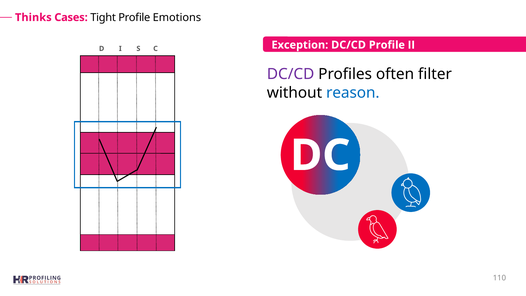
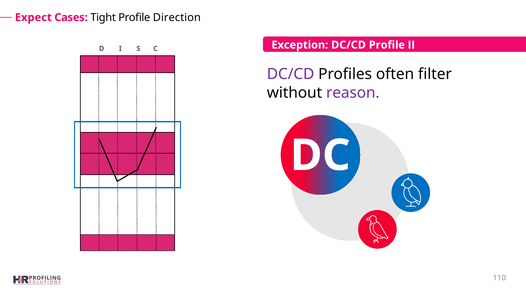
Thinks: Thinks -> Expect
Emotions: Emotions -> Direction
reason colour: blue -> purple
